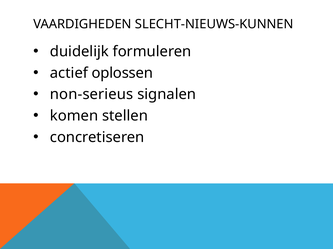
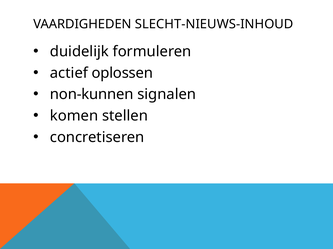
SLECHT-NIEUWS-KUNNEN: SLECHT-NIEUWS-KUNNEN -> SLECHT-NIEUWS-INHOUD
non-serieus: non-serieus -> non-kunnen
